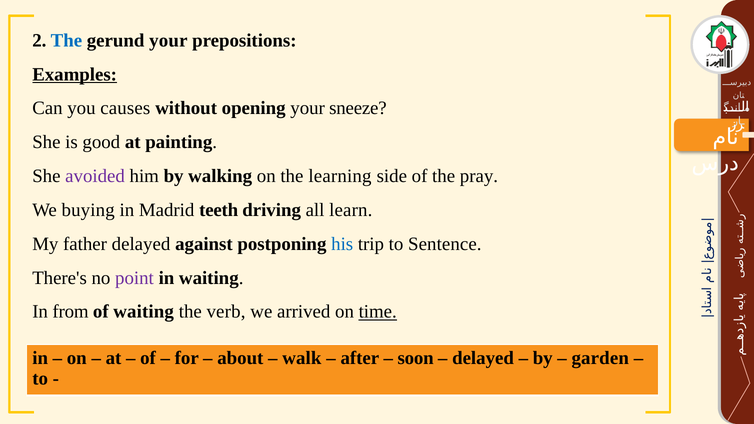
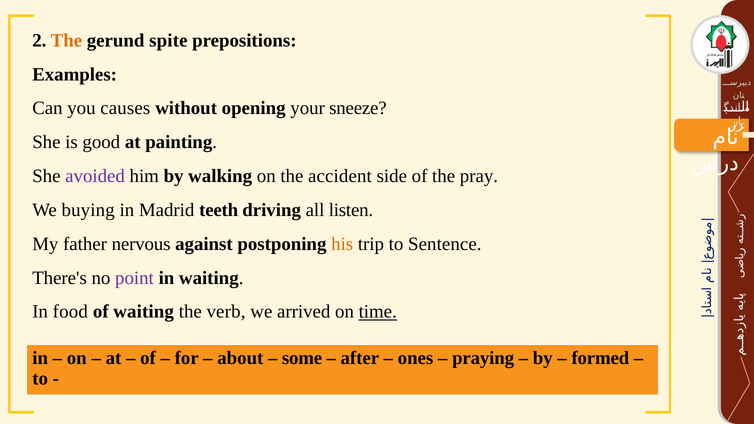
The at (66, 40) colour: blue -> orange
gerund your: your -> spite
Examples underline: present -> none
learning: learning -> accident
learn: learn -> listen
father delayed: delayed -> nervous
his colour: blue -> orange
from: from -> food
walk: walk -> some
soon: soon -> ones
delayed at (483, 358): delayed -> praying
garden: garden -> formed
